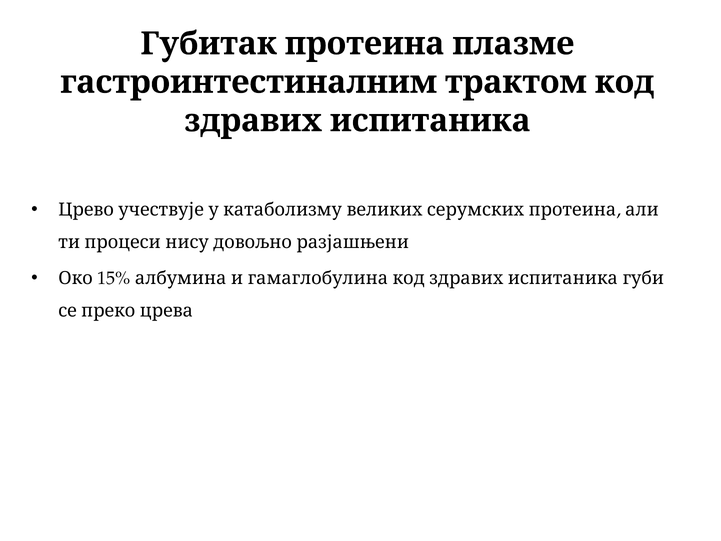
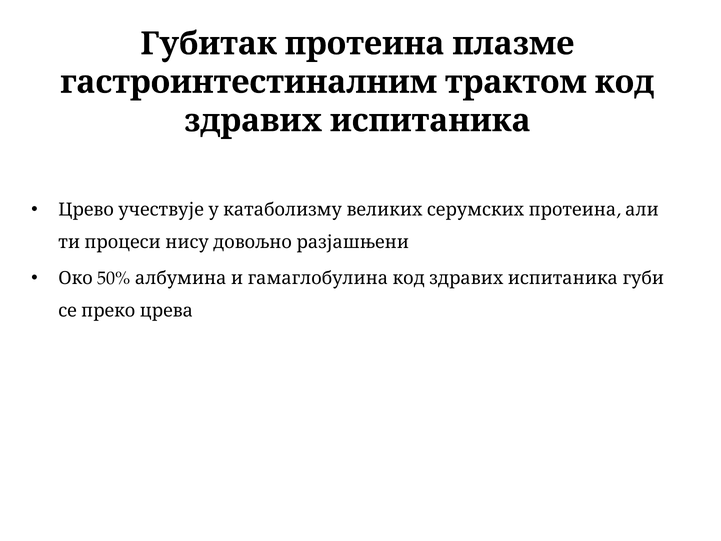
15%: 15% -> 50%
